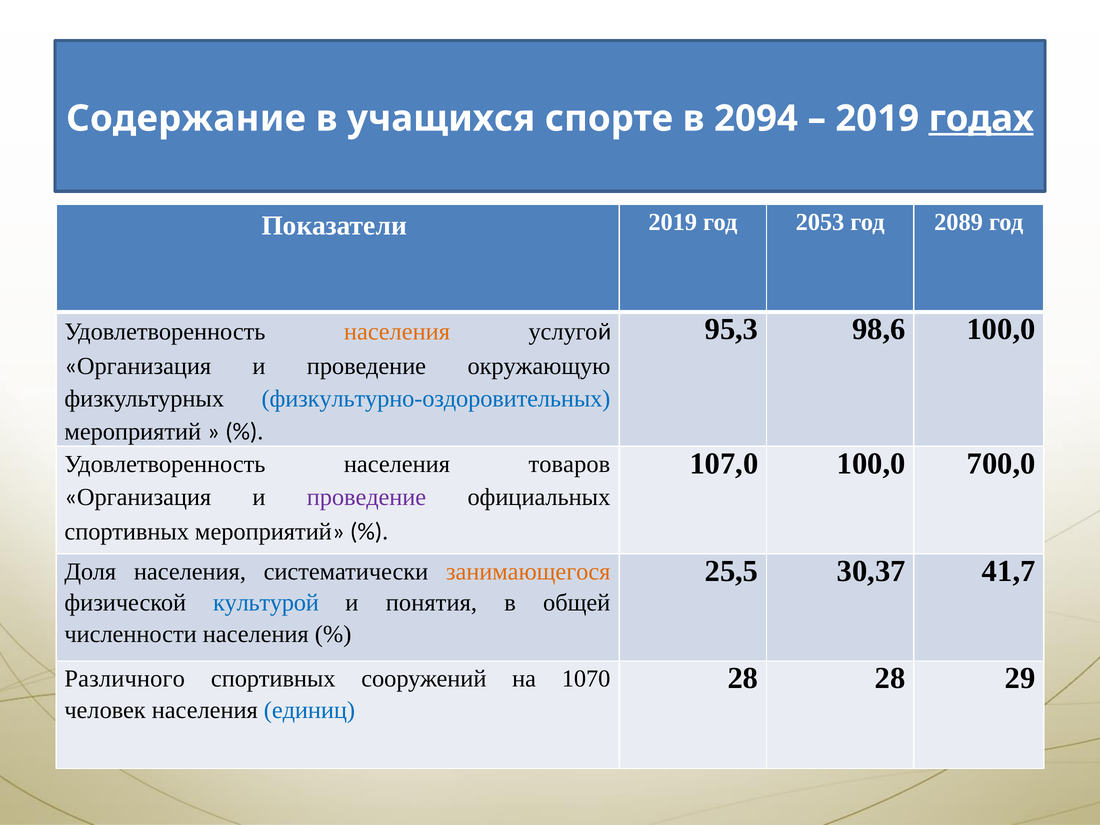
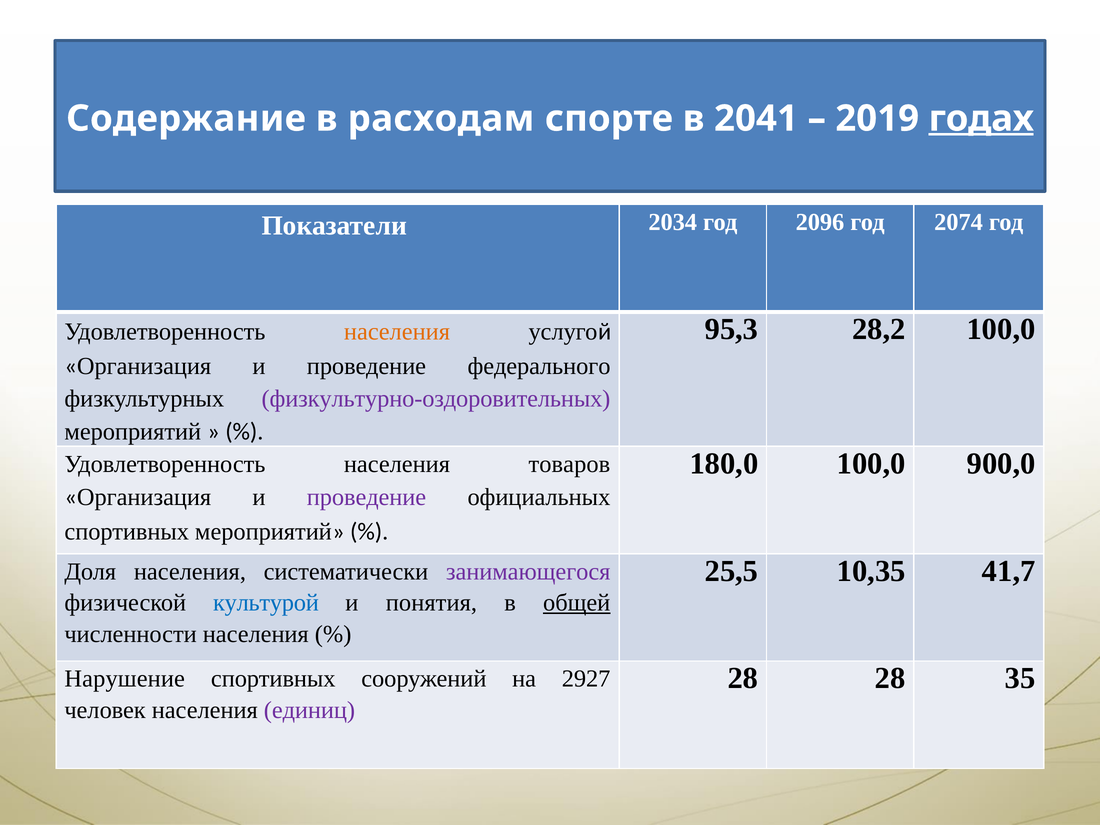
учащихся: учащихся -> расходам
2094: 2094 -> 2041
Показатели 2019: 2019 -> 2034
2053: 2053 -> 2096
2089: 2089 -> 2074
98,6: 98,6 -> 28,2
окружающую: окружающую -> федерального
физкультурно-оздоровительных colour: blue -> purple
107,0: 107,0 -> 180,0
700,0: 700,0 -> 900,0
30,37: 30,37 -> 10,35
занимающегося colour: orange -> purple
общей underline: none -> present
29: 29 -> 35
Различного: Различного -> Нарушение
1070: 1070 -> 2927
единиц colour: blue -> purple
